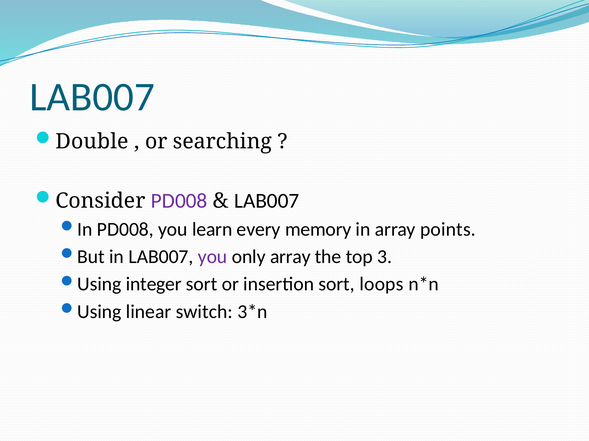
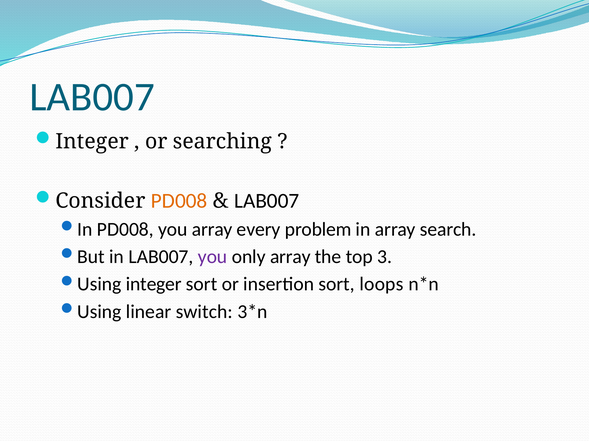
Double at (92, 142): Double -> Integer
PD008 at (179, 201) colour: purple -> orange
you learn: learn -> array
memory: memory -> problem
points: points -> search
